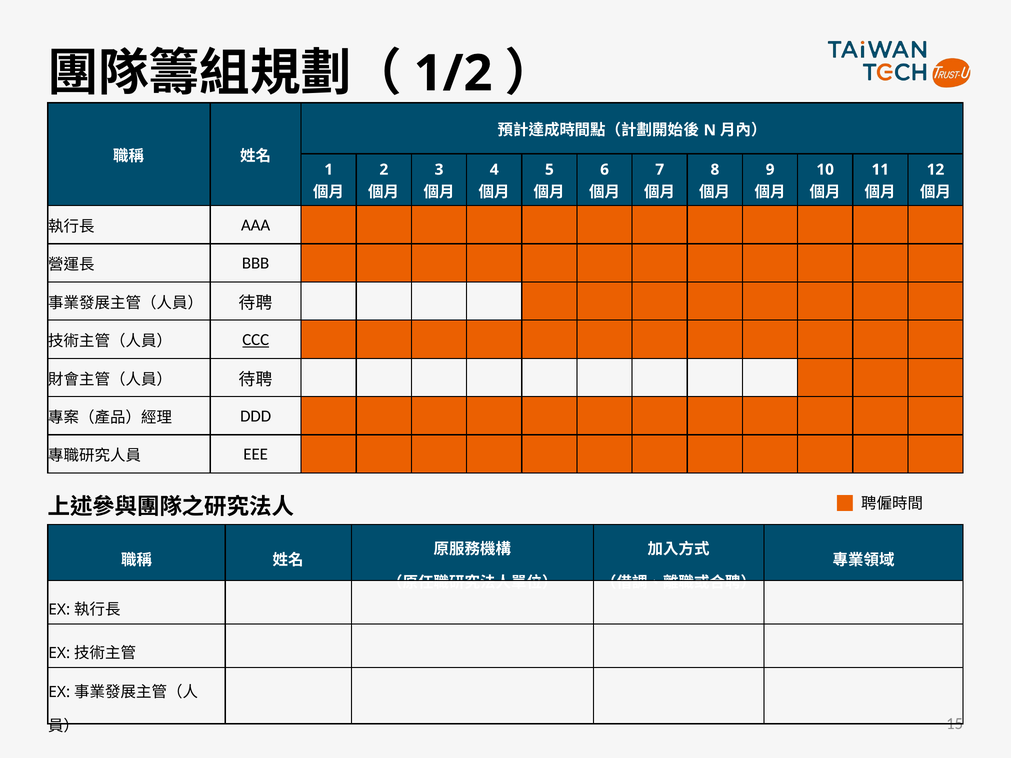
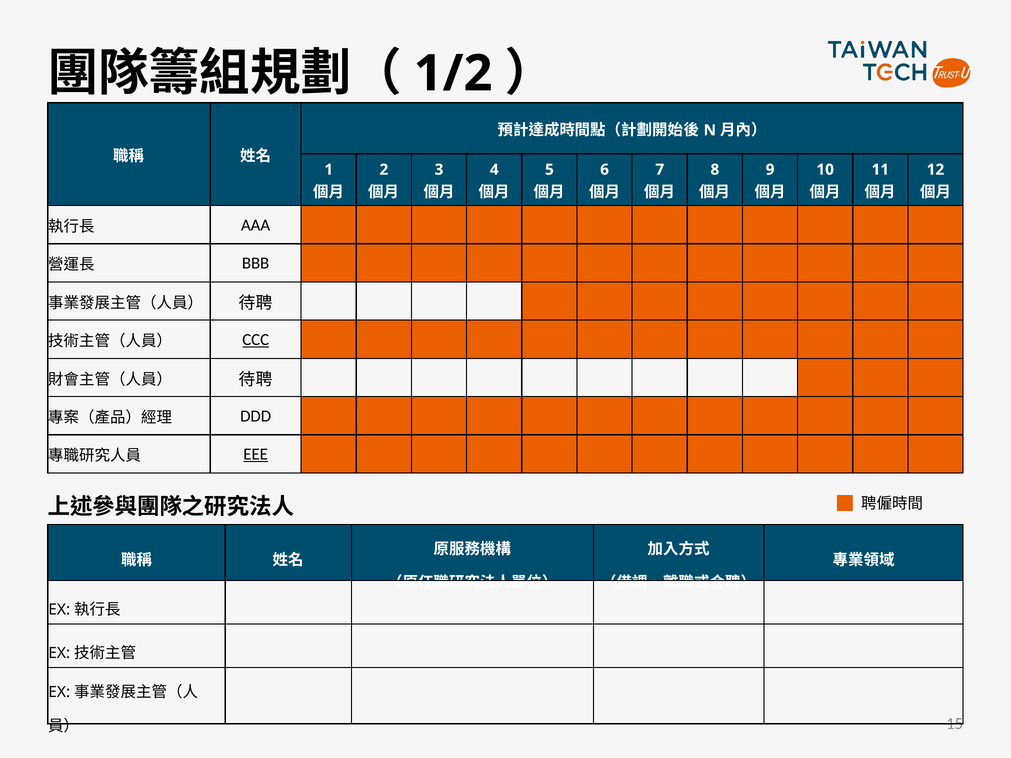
EEE underline: none -> present
